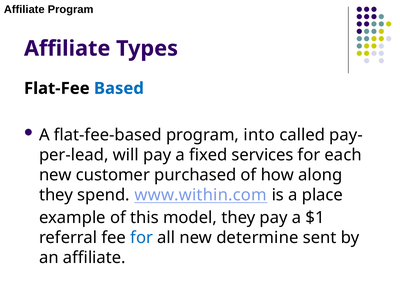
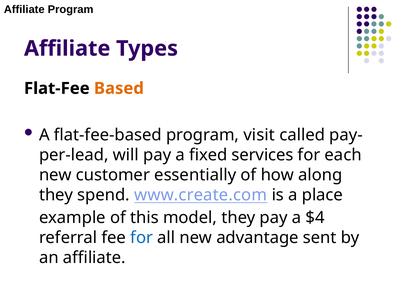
Based colour: blue -> orange
into: into -> visit
purchased: purchased -> essentially
www.within.com: www.within.com -> www.create.com
$1: $1 -> $4
determine: determine -> advantage
